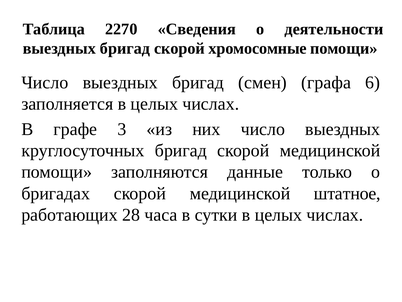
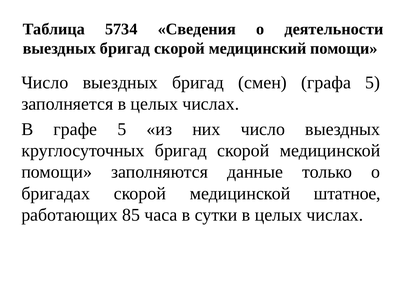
2270: 2270 -> 5734
хромосомные: хромосомные -> медицинский
графа 6: 6 -> 5
графе 3: 3 -> 5
28: 28 -> 85
